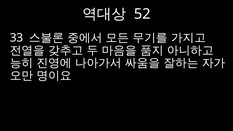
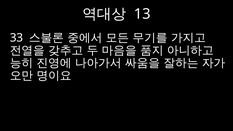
52: 52 -> 13
